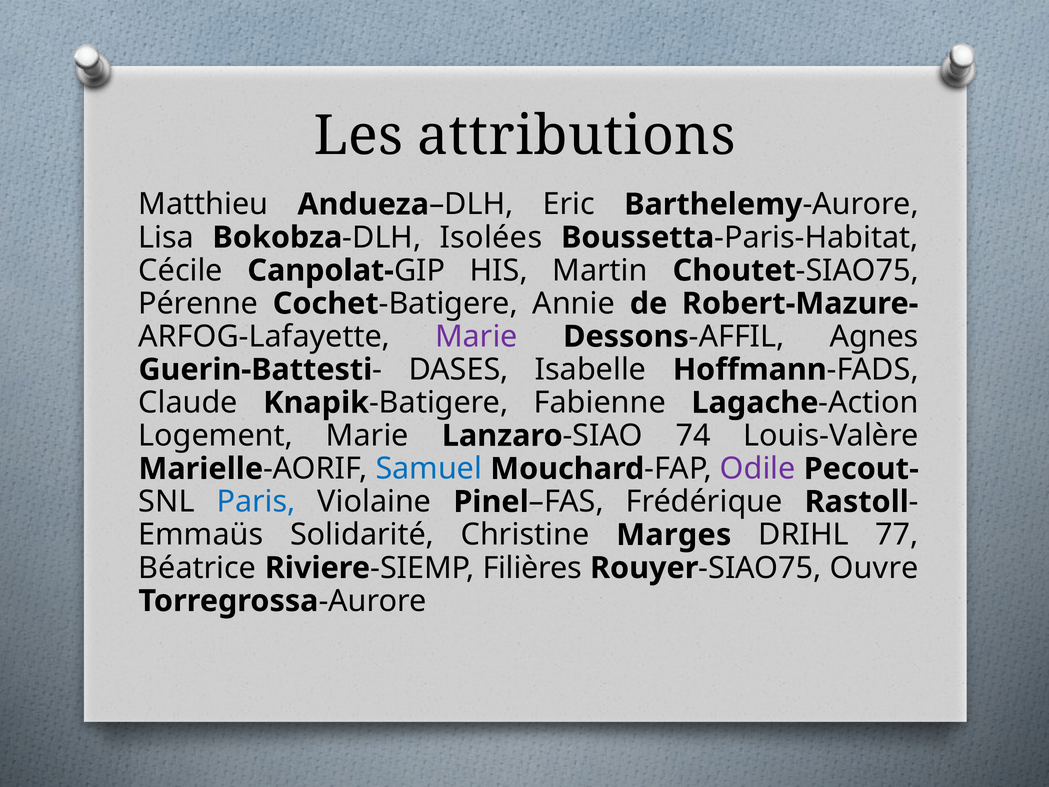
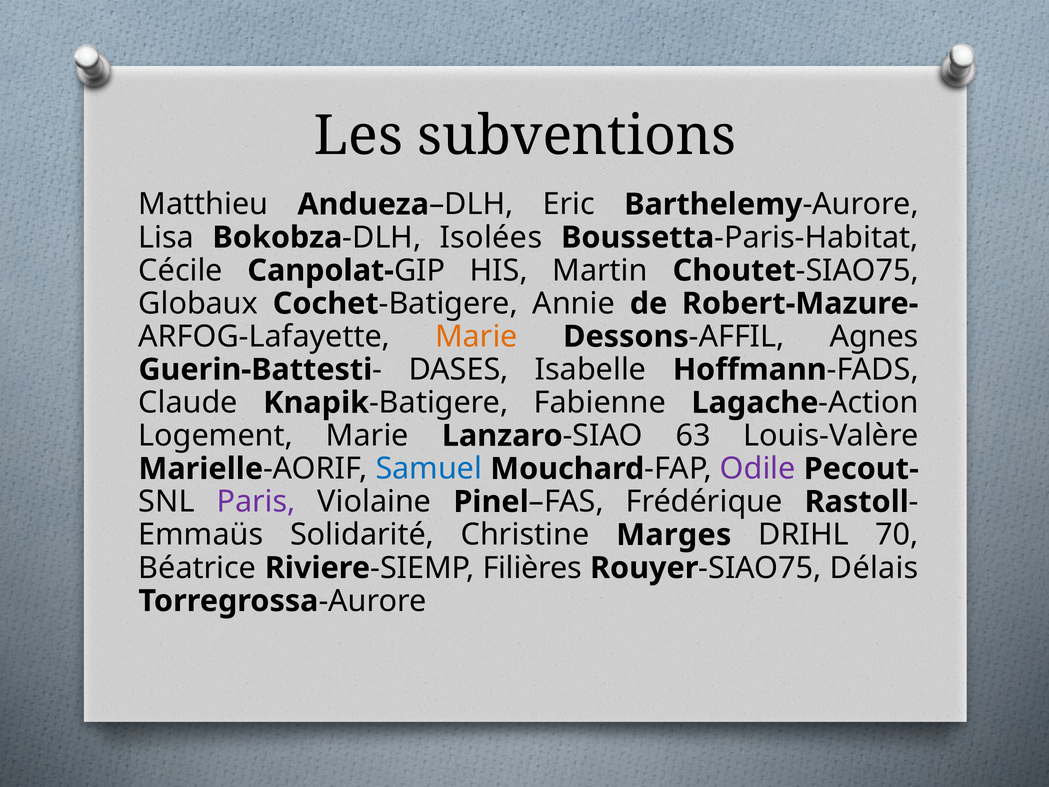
attributions: attributions -> subventions
Pérenne: Pérenne -> Globaux
Marie at (476, 336) colour: purple -> orange
74: 74 -> 63
Paris colour: blue -> purple
77: 77 -> 70
Ouvre: Ouvre -> Délais
